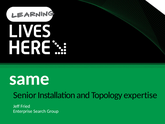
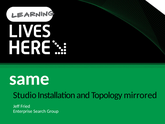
Senior: Senior -> Studio
expertise: expertise -> mirrored
